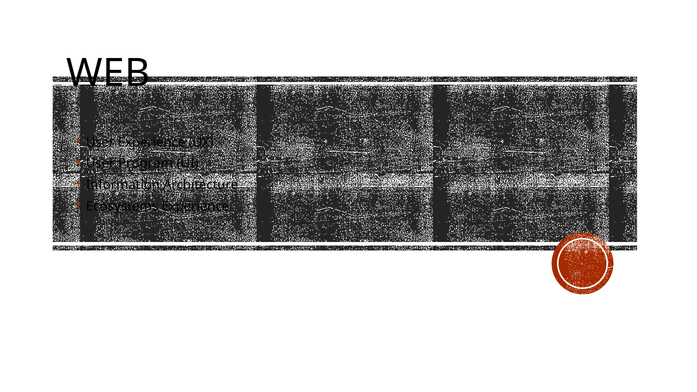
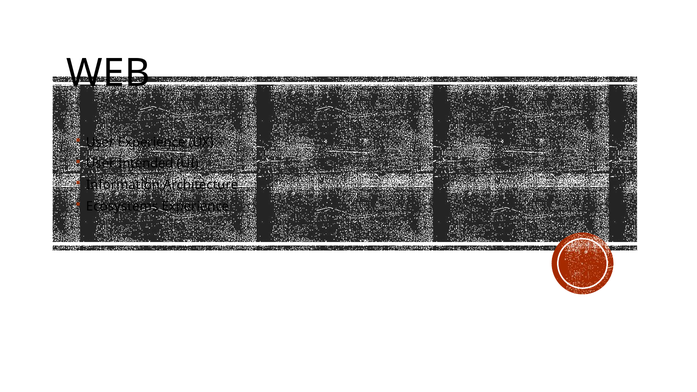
Program: Program -> Intended
